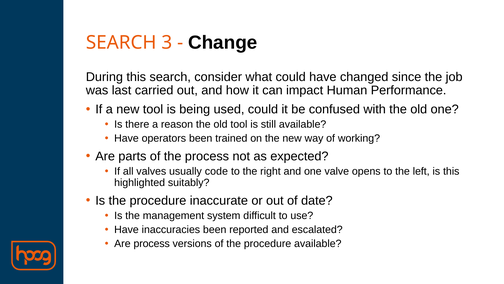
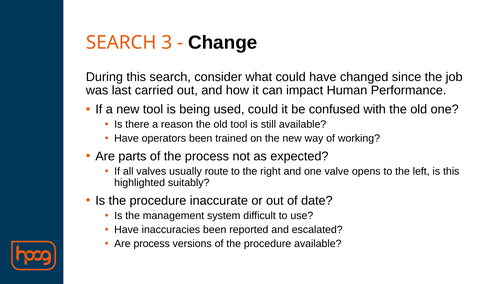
code: code -> route
